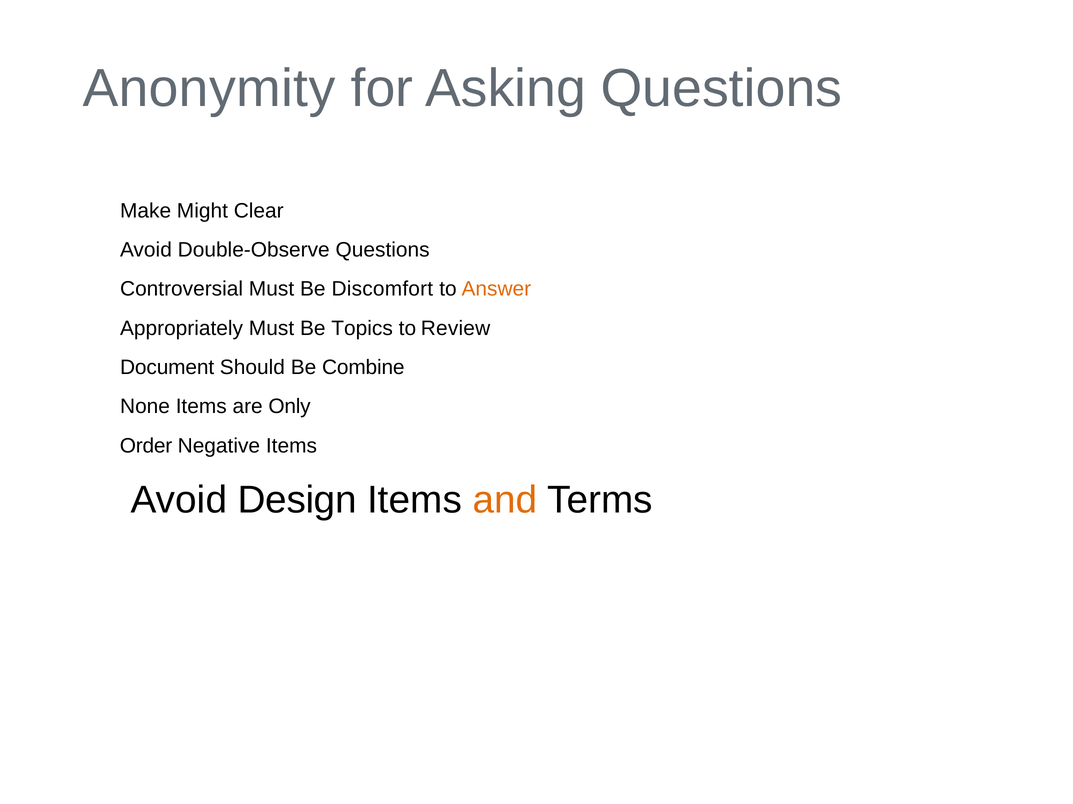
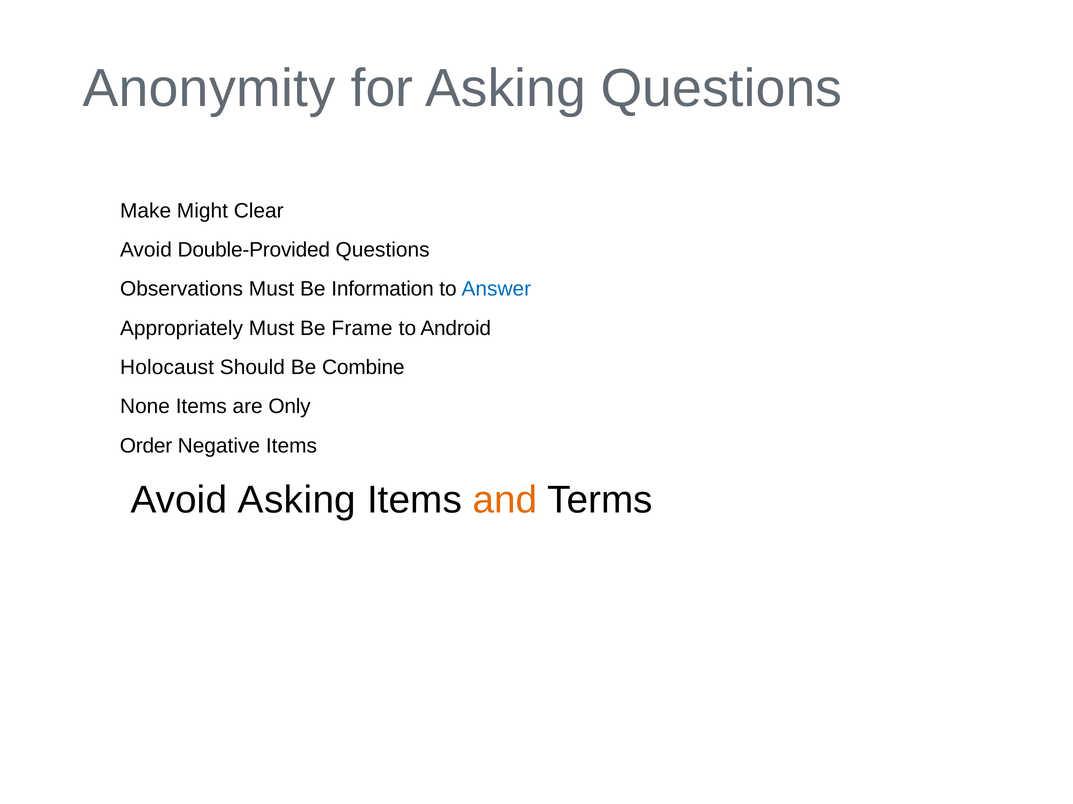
Double-Observe: Double-Observe -> Double-Provided
Controversial: Controversial -> Observations
Discomfort: Discomfort -> Information
Answer colour: orange -> blue
Topics: Topics -> Frame
Review: Review -> Android
Document: Document -> Holocaust
Avoid Design: Design -> Asking
